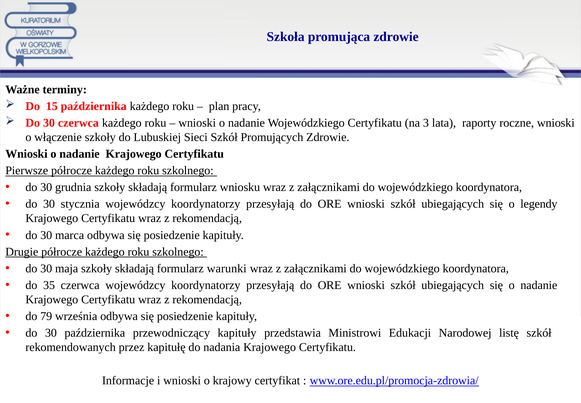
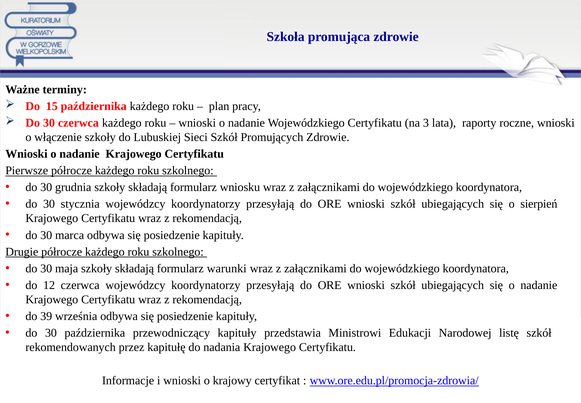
legendy: legendy -> sierpień
35: 35 -> 12
79: 79 -> 39
